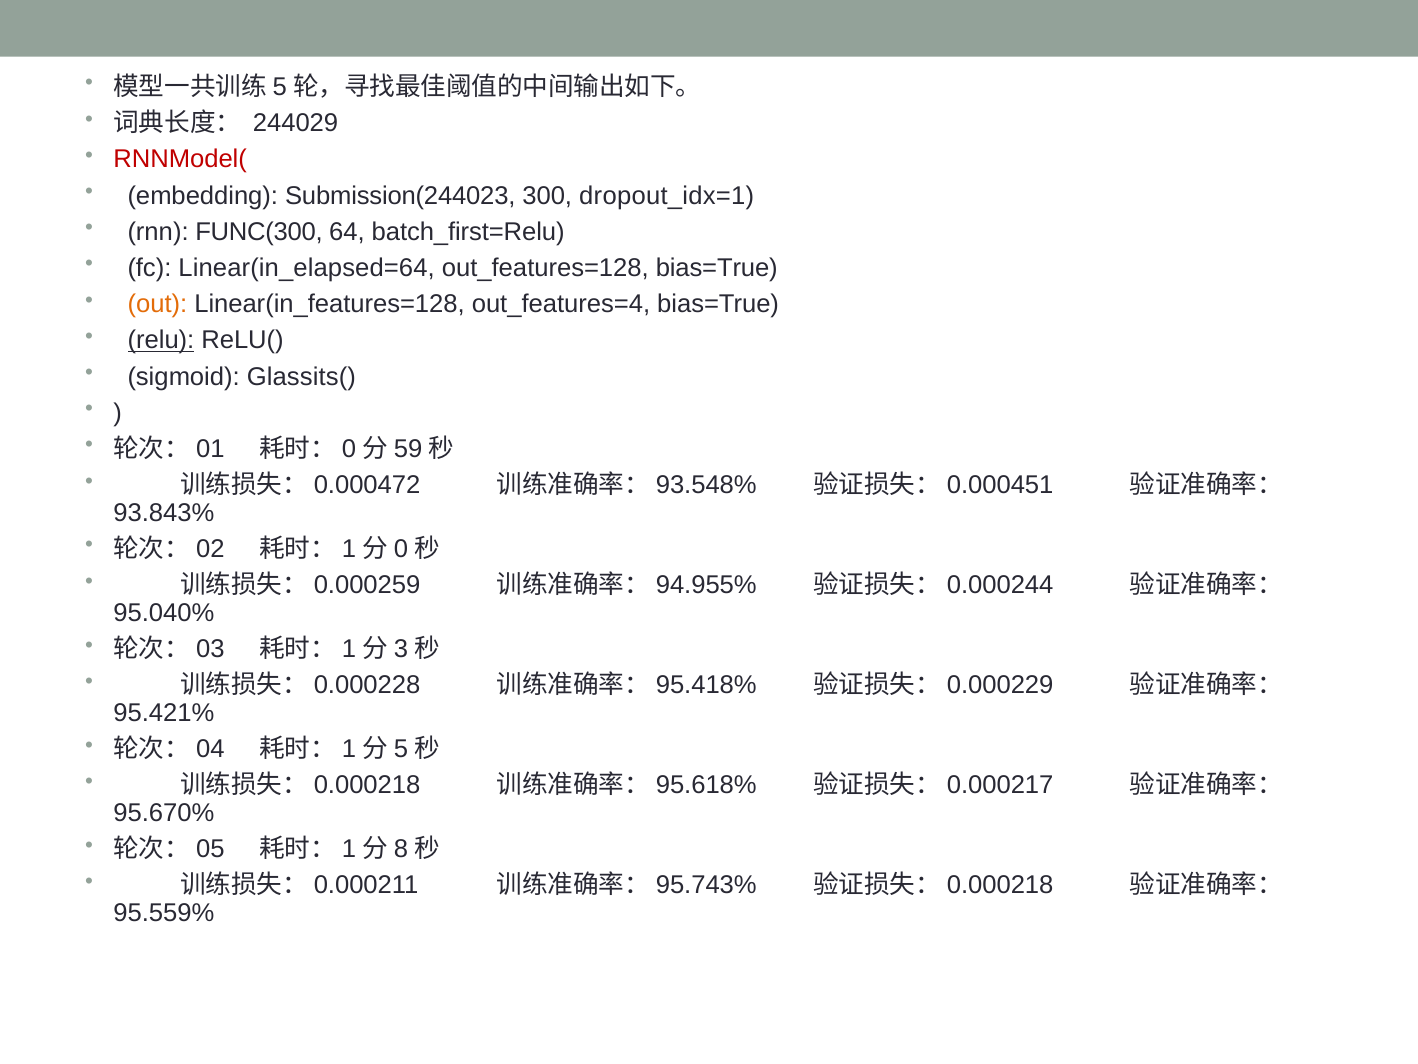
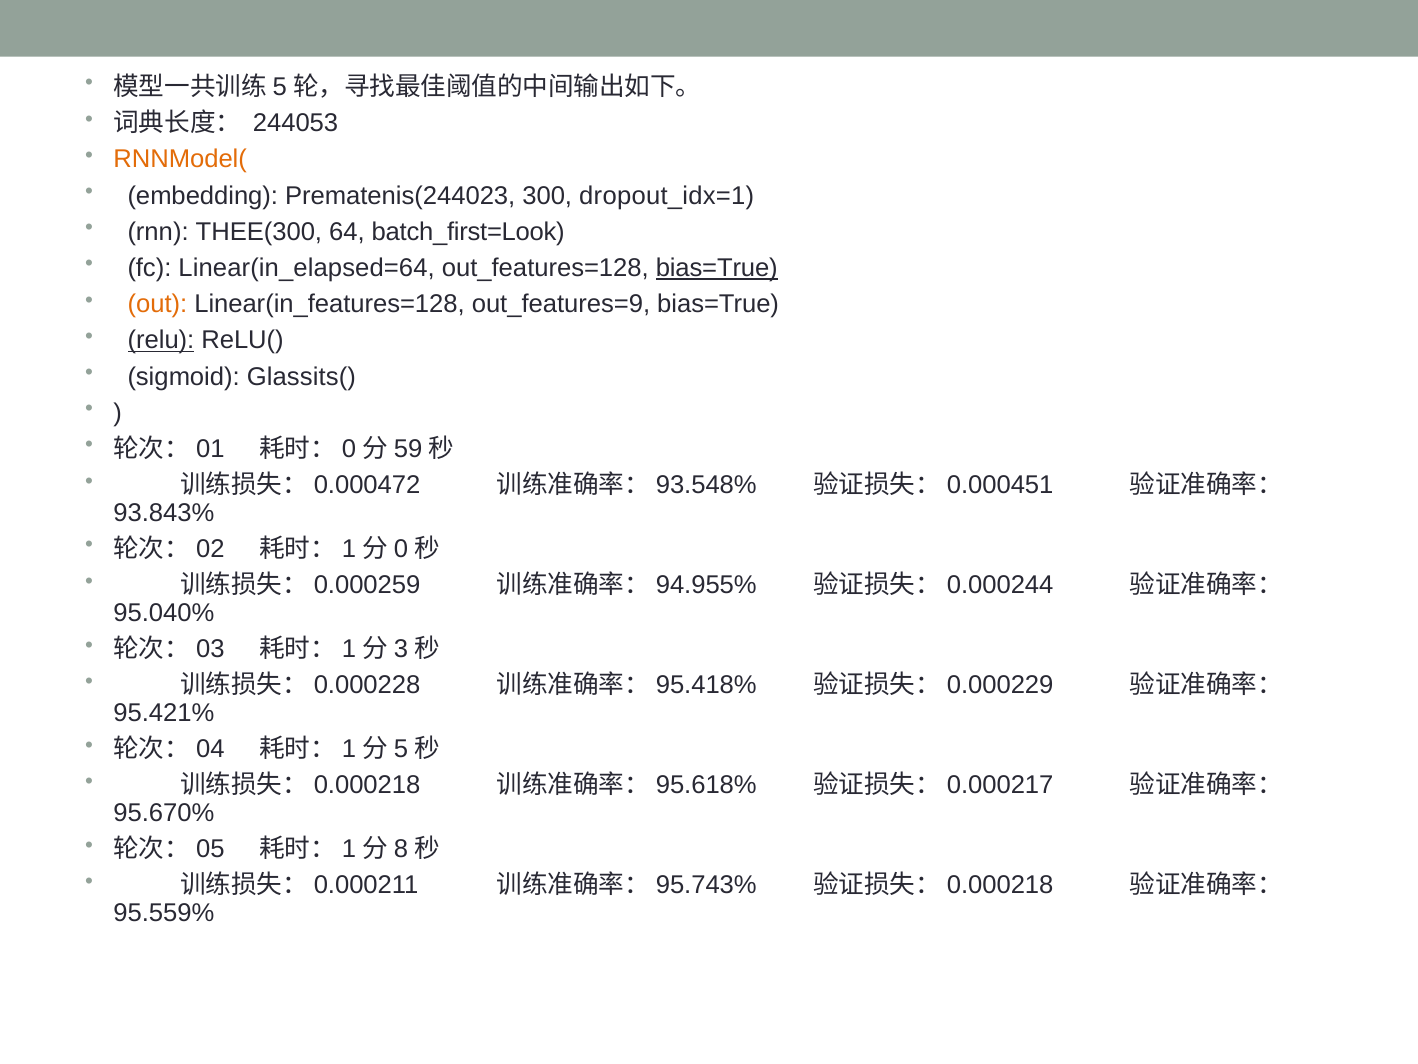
244029: 244029 -> 244053
RNNModel( colour: red -> orange
Submission(244023: Submission(244023 -> Prematenis(244023
FUNC(300: FUNC(300 -> THEE(300
batch_first=Relu: batch_first=Relu -> batch_first=Look
bias=True at (717, 268) underline: none -> present
out_features=4: out_features=4 -> out_features=9
